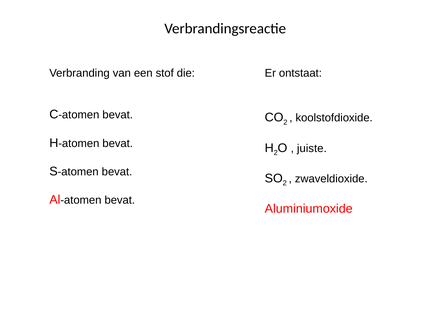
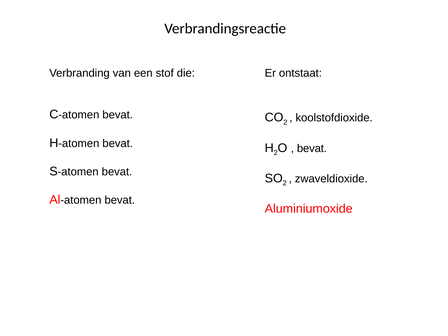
juiste at (312, 148): juiste -> bevat
